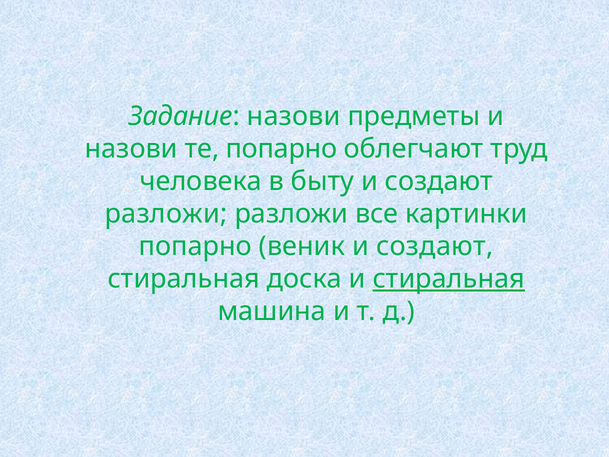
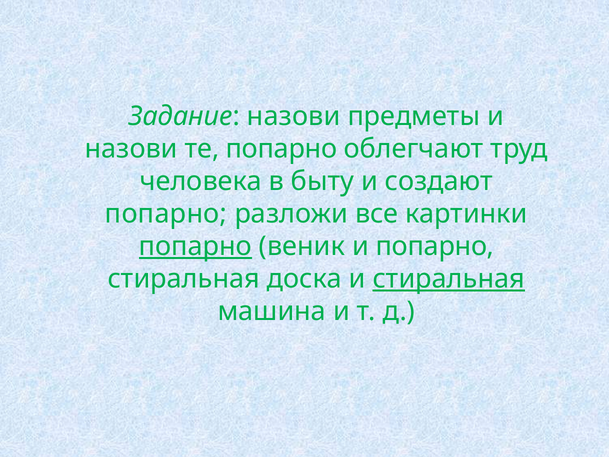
разложи at (166, 214): разложи -> попарно
попарно at (195, 246) underline: none -> present
веник и создают: создают -> попарно
